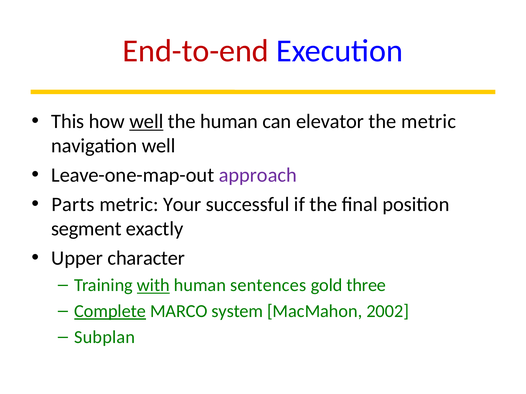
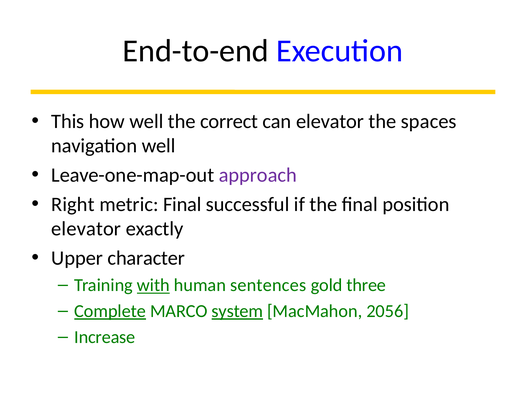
End-to-end colour: red -> black
well at (146, 122) underline: present -> none
the human: human -> correct
the metric: metric -> spaces
Parts: Parts -> Right
metric Your: Your -> Final
segment at (86, 229): segment -> elevator
system underline: none -> present
2002: 2002 -> 2056
Subplan: Subplan -> Increase
